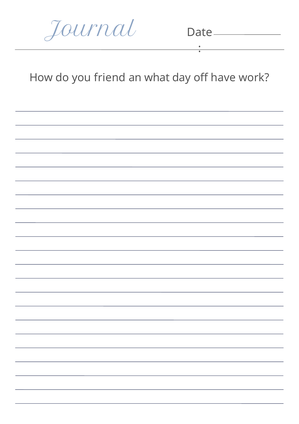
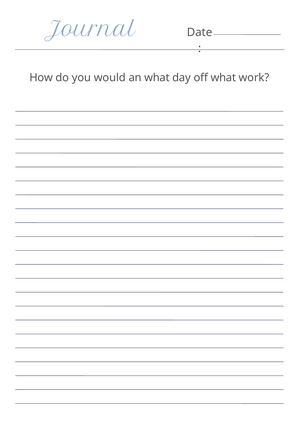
friend: friend -> would
off have: have -> what
